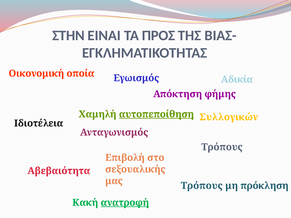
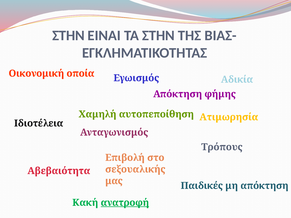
ΤΑ ΠΡΟΣ: ΠΡΟΣ -> ΣΤΗΝ
αυτοπεποίθηση underline: present -> none
Συλλογικών: Συλλογικών -> Ατιμωρησία
Τρόπους at (202, 186): Τρόπους -> Παιδικές
μη πρόκληση: πρόκληση -> απόκτηση
